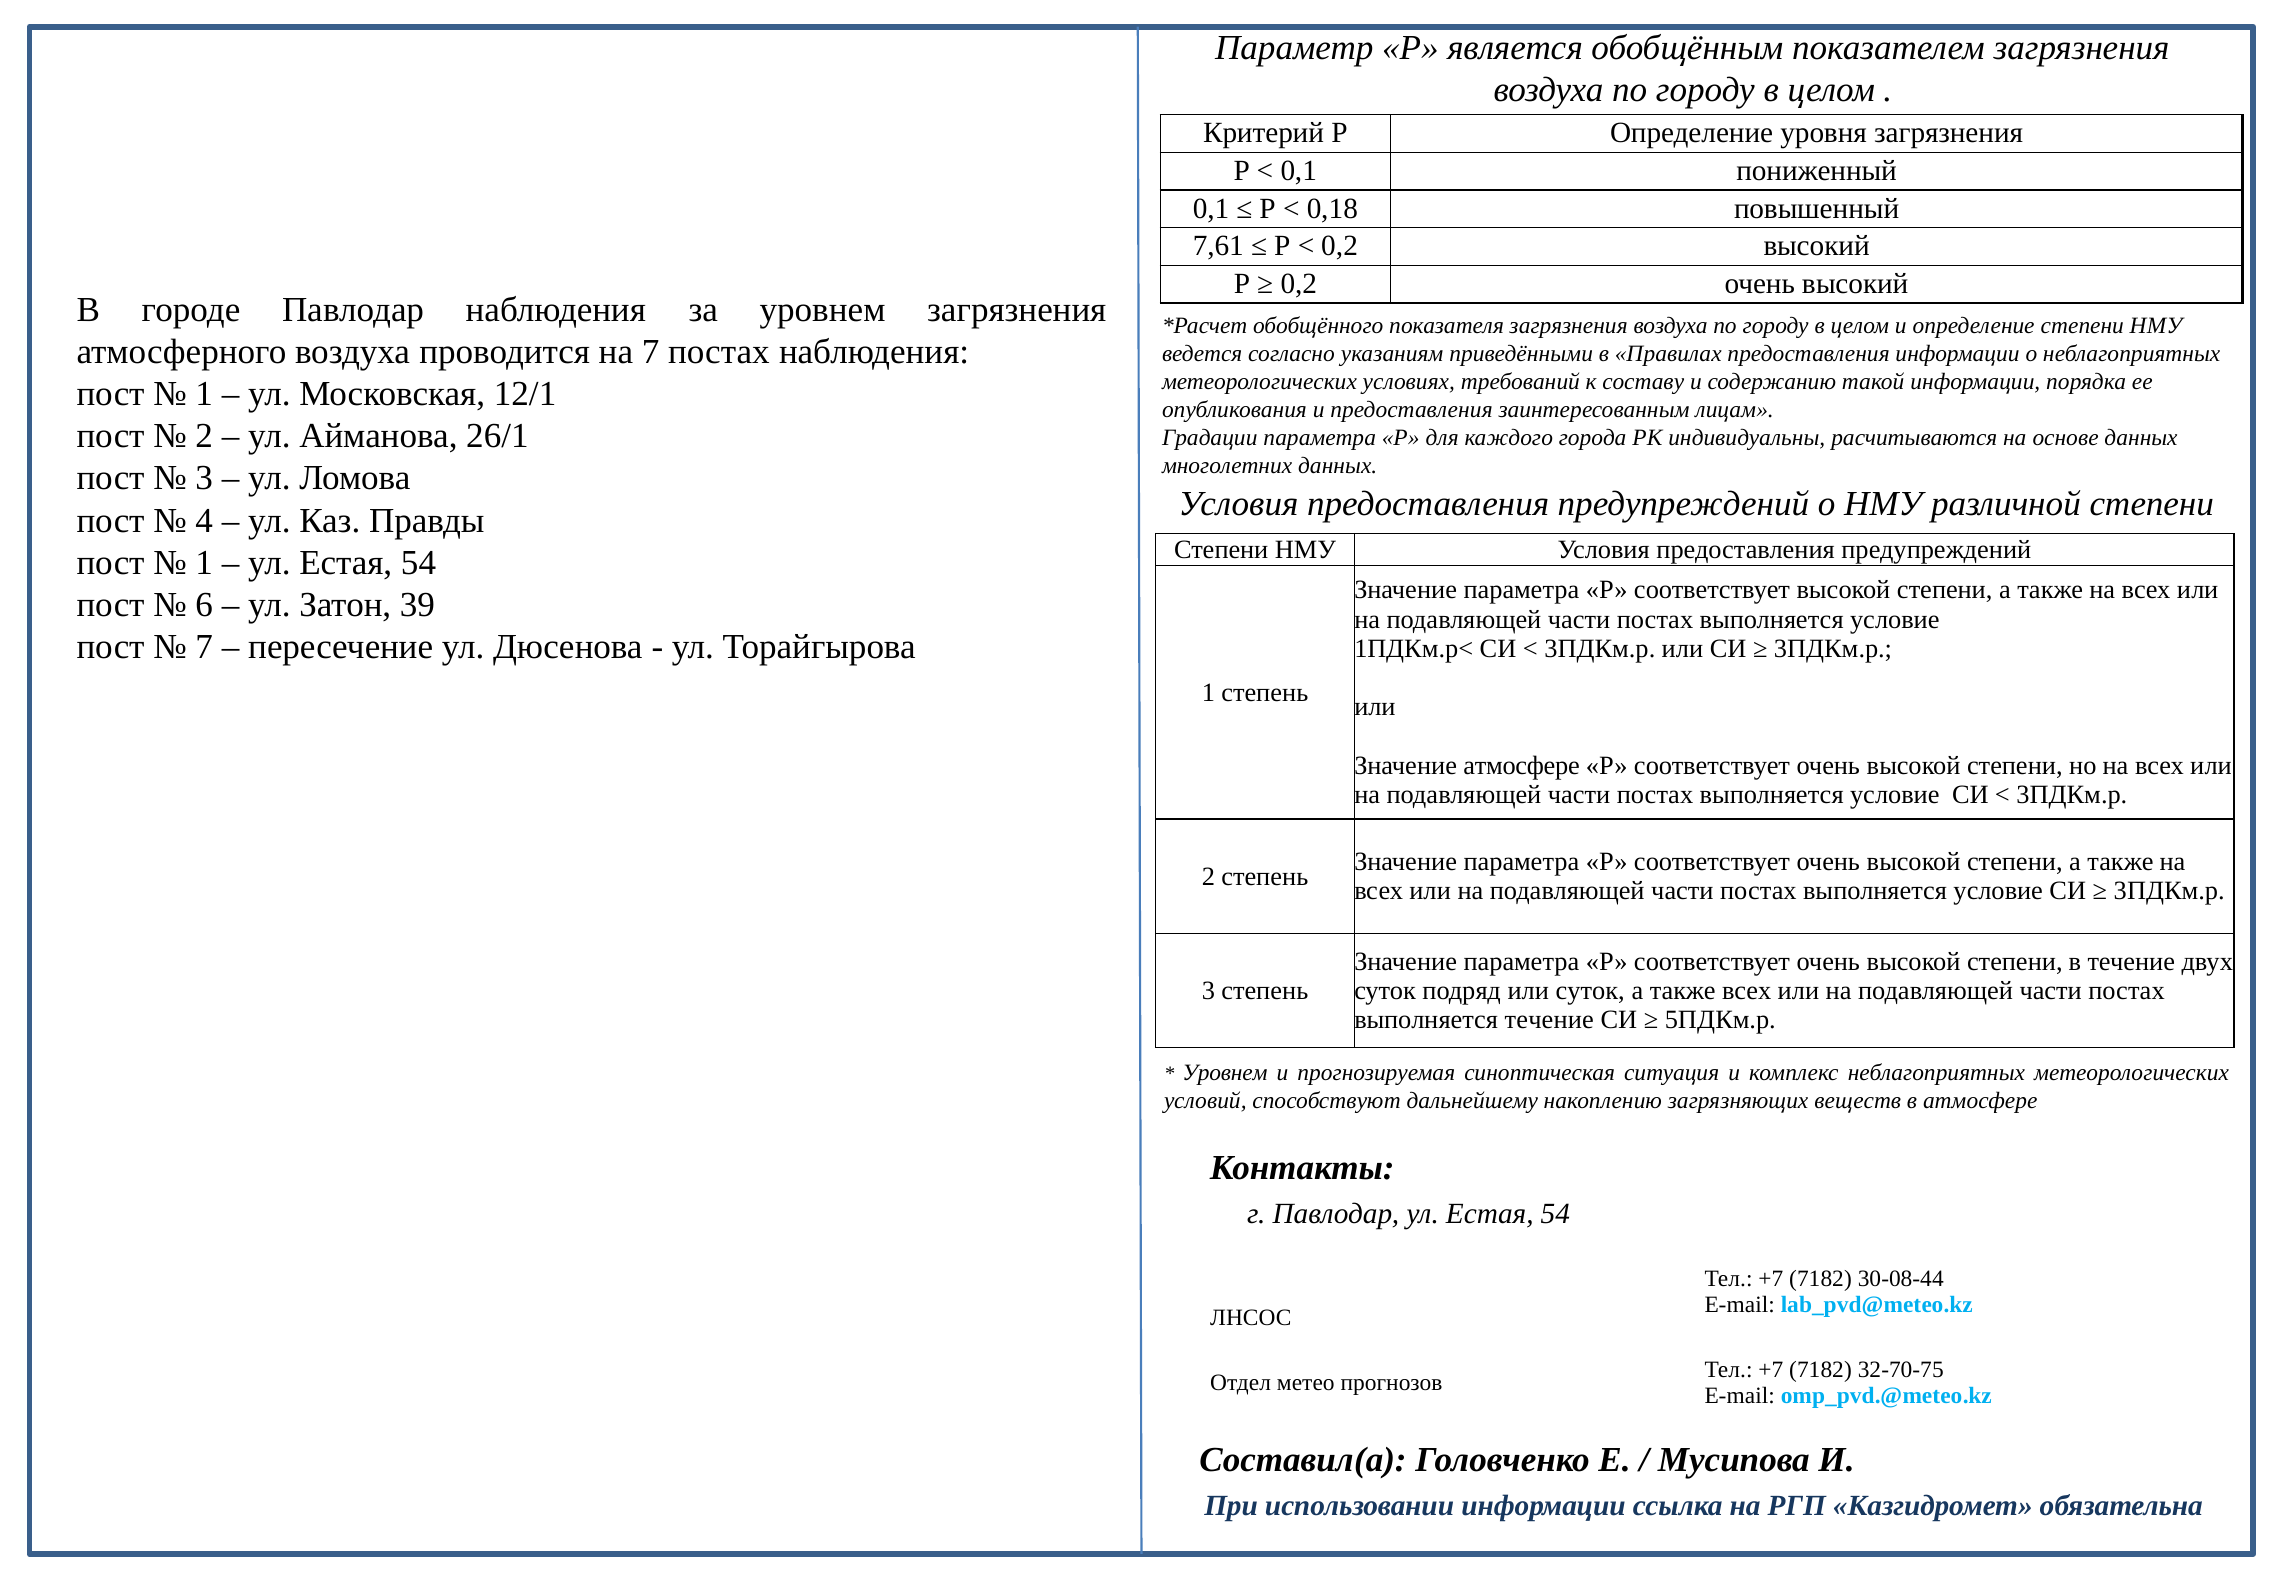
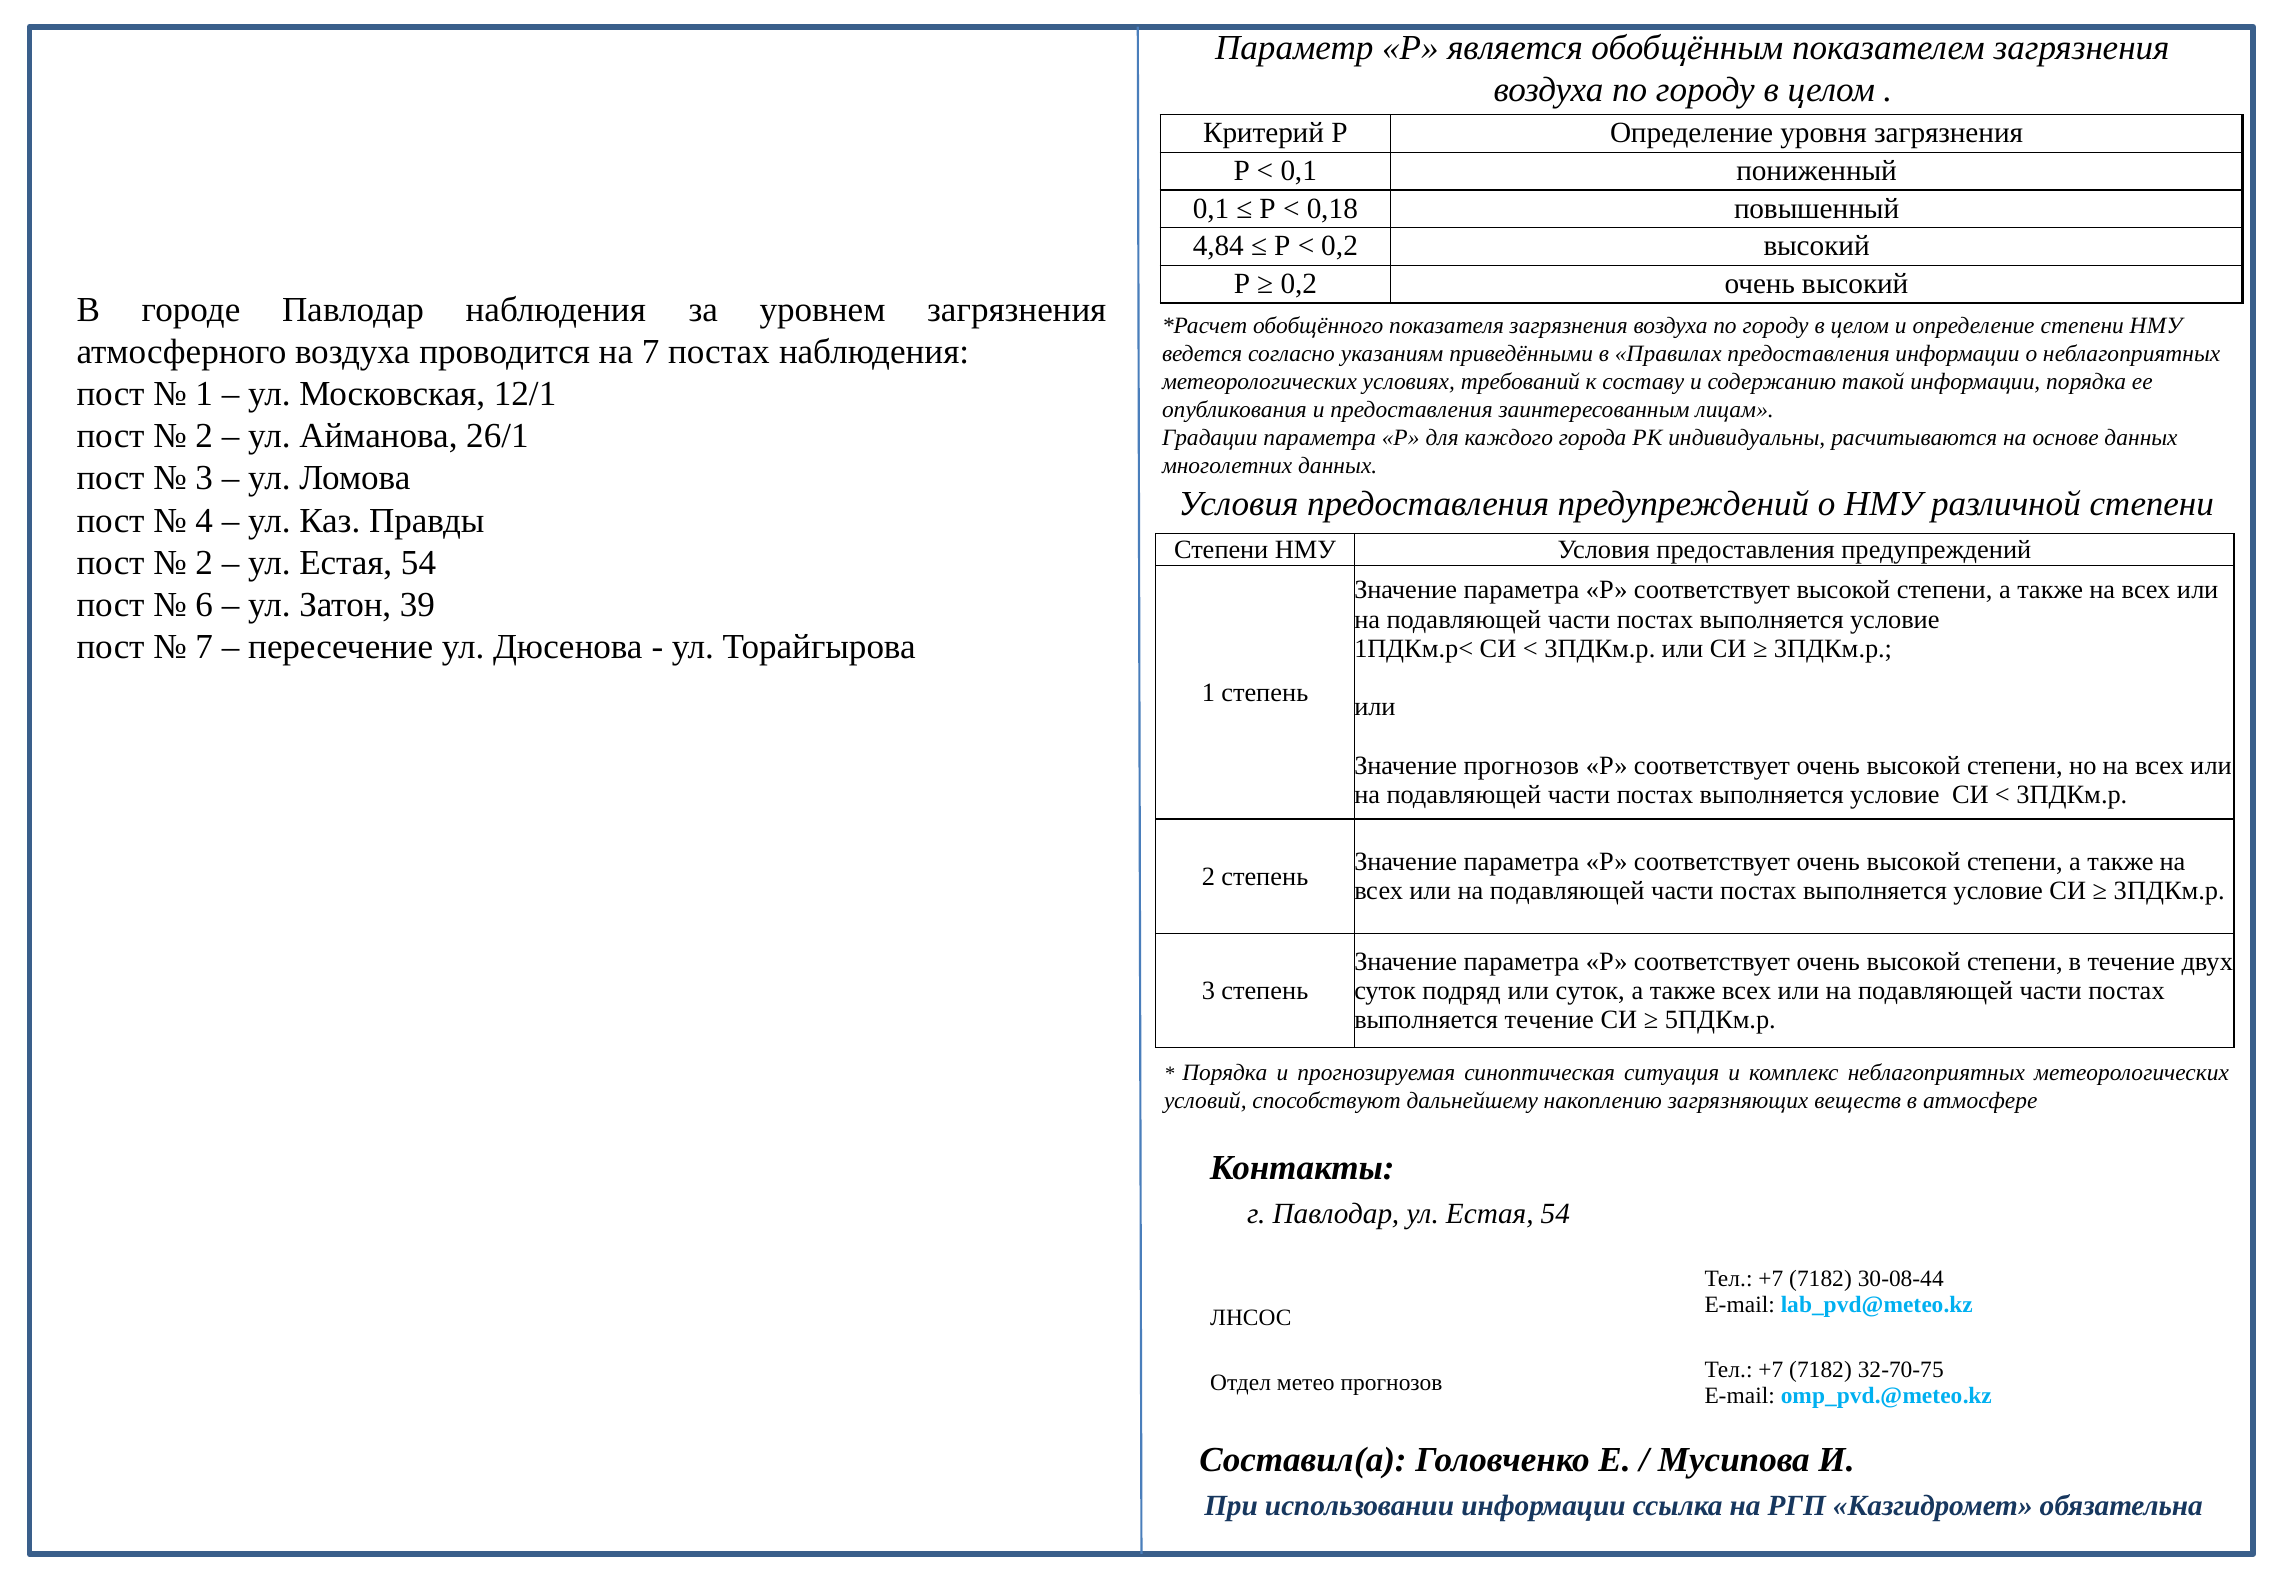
7,61: 7,61 -> 4,84
1 at (204, 562): 1 -> 2
Значение атмосфере: атмосфере -> прогнозов
Уровнем at (1225, 1073): Уровнем -> Порядка
